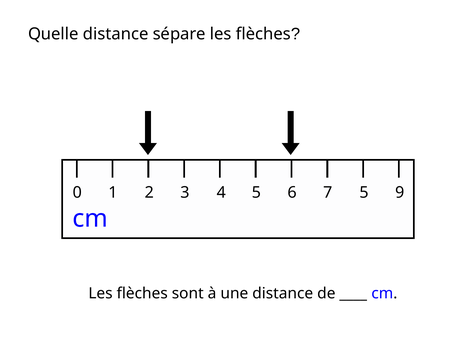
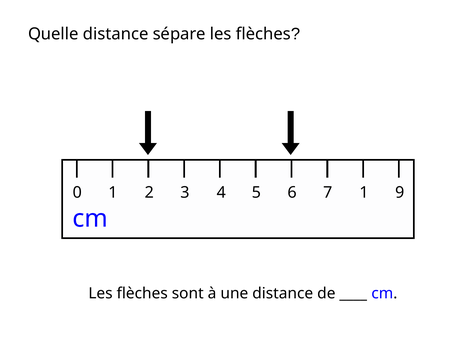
7 5: 5 -> 1
